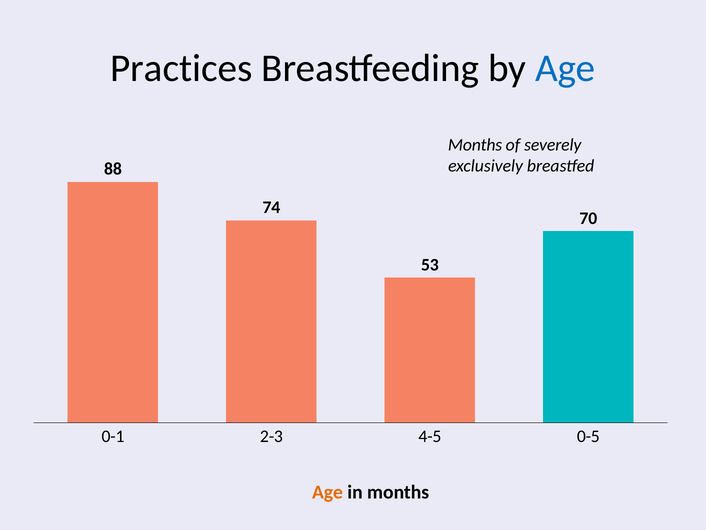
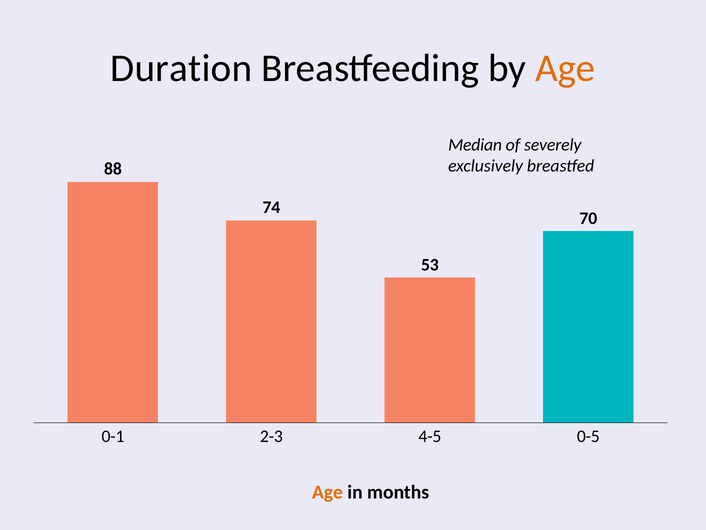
Practices: Practices -> Duration
Age at (565, 68) colour: blue -> orange
Months at (475, 145): Months -> Median
